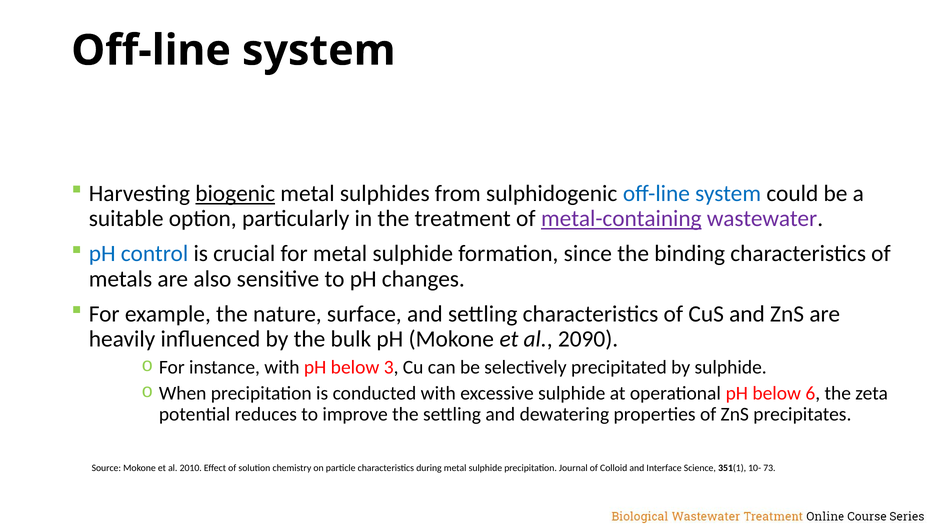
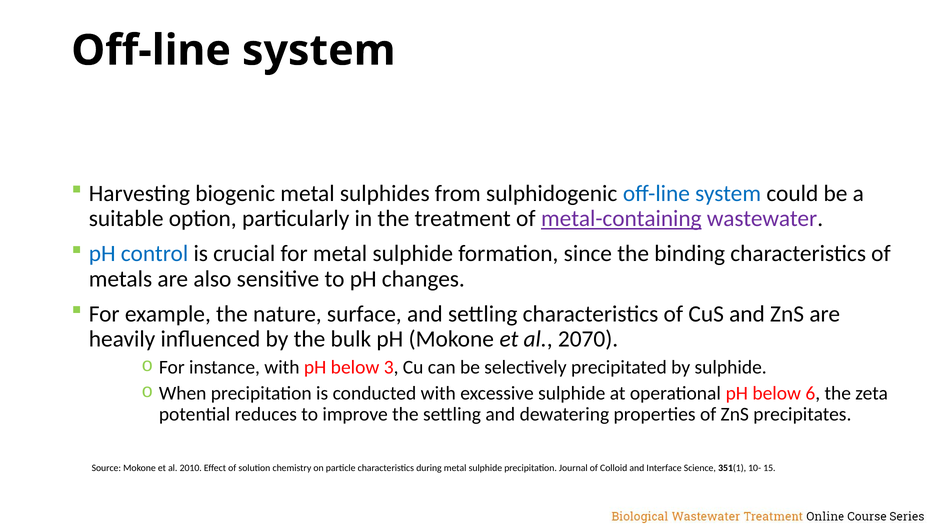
biogenic underline: present -> none
2090: 2090 -> 2070
73: 73 -> 15
